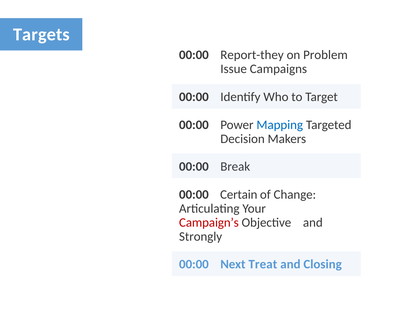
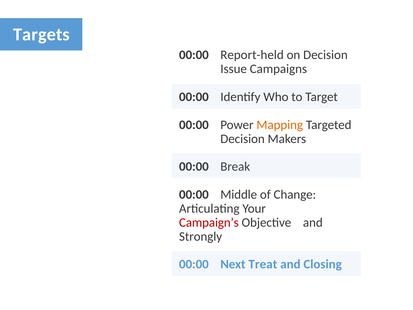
Report-they: Report-they -> Report-held
on Problem: Problem -> Decision
Mapping colour: blue -> orange
Certain: Certain -> Middle
